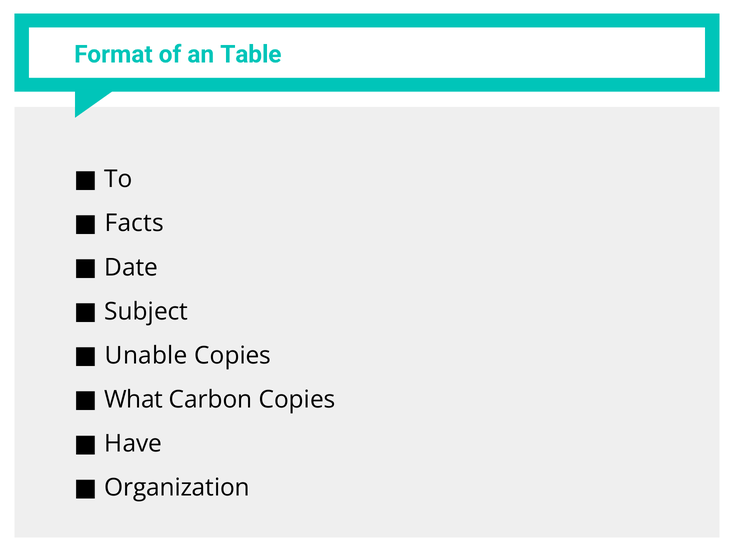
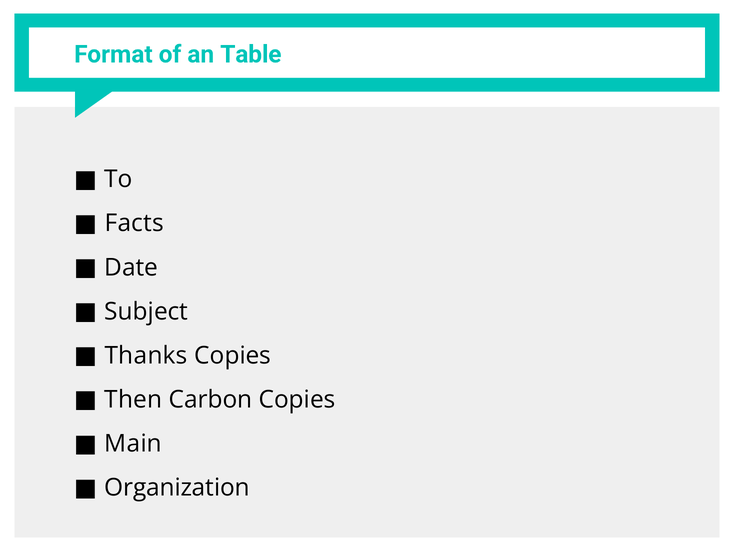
Unable: Unable -> Thanks
What: What -> Then
Have: Have -> Main
